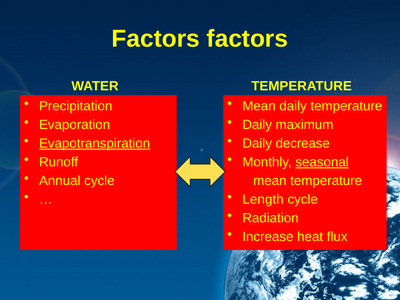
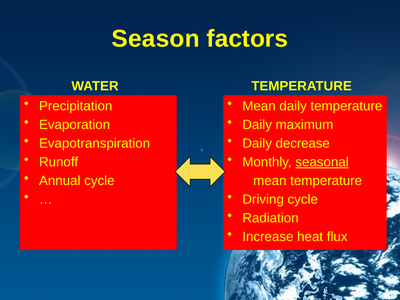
Factors at (156, 39): Factors -> Season
Evapotranspiration underline: present -> none
Length: Length -> Driving
